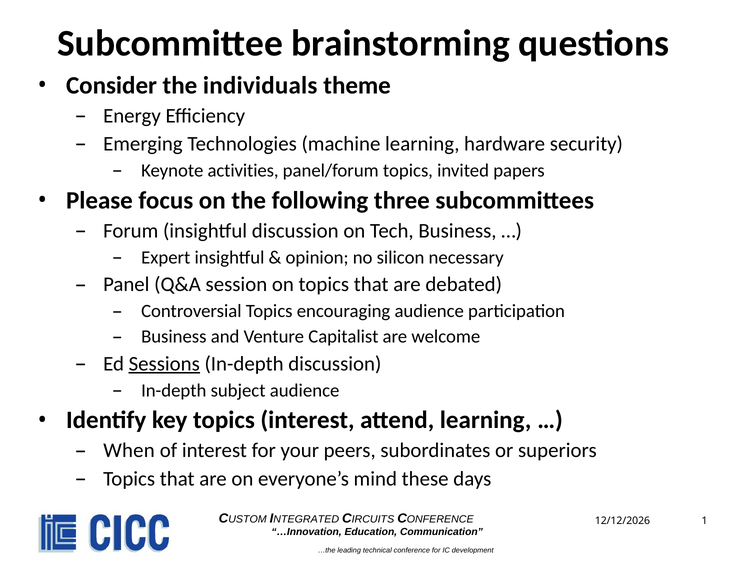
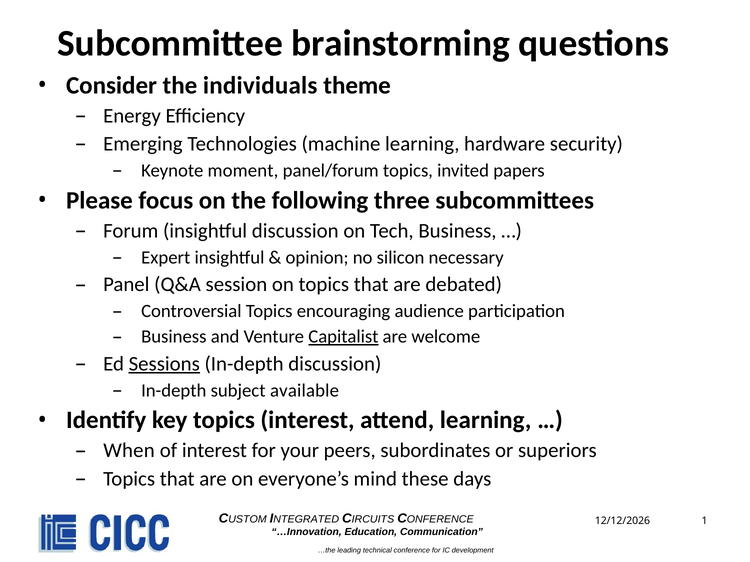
activities: activities -> moment
Capitalist underline: none -> present
subject audience: audience -> available
